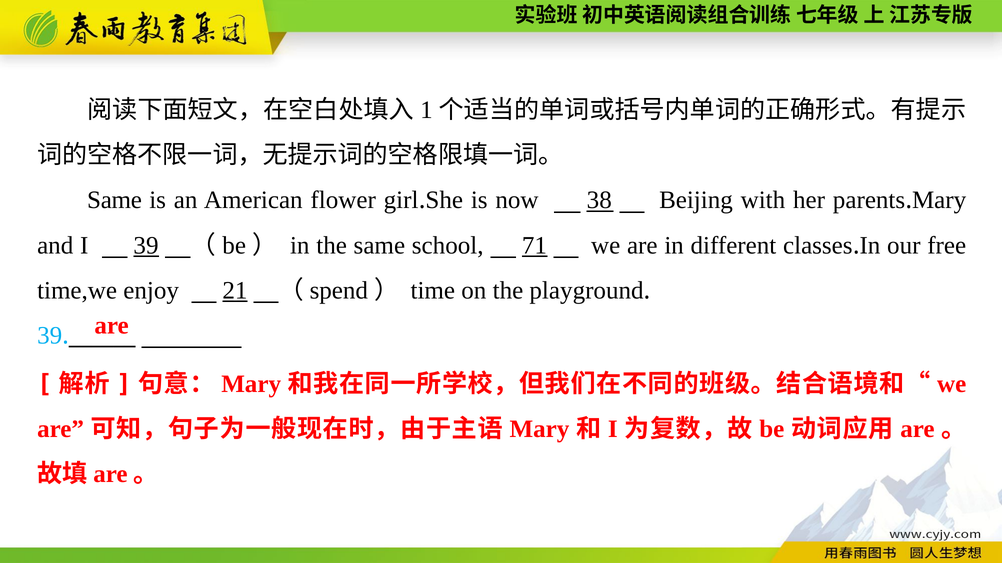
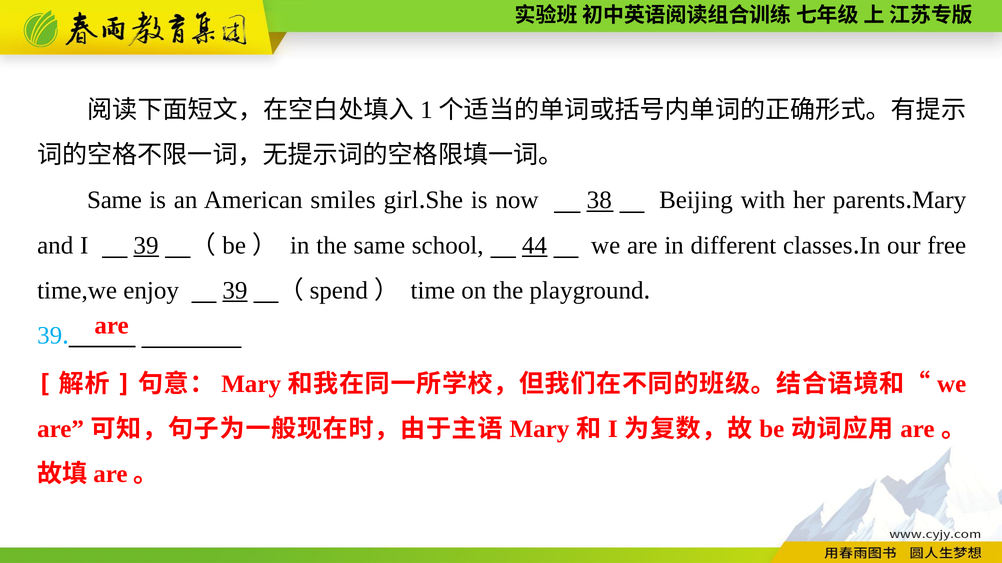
flower: flower -> smiles
71: 71 -> 44
enjoy 21: 21 -> 39
